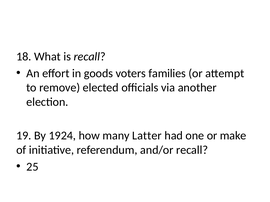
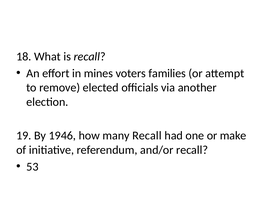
goods: goods -> mines
1924: 1924 -> 1946
many Latter: Latter -> Recall
25: 25 -> 53
